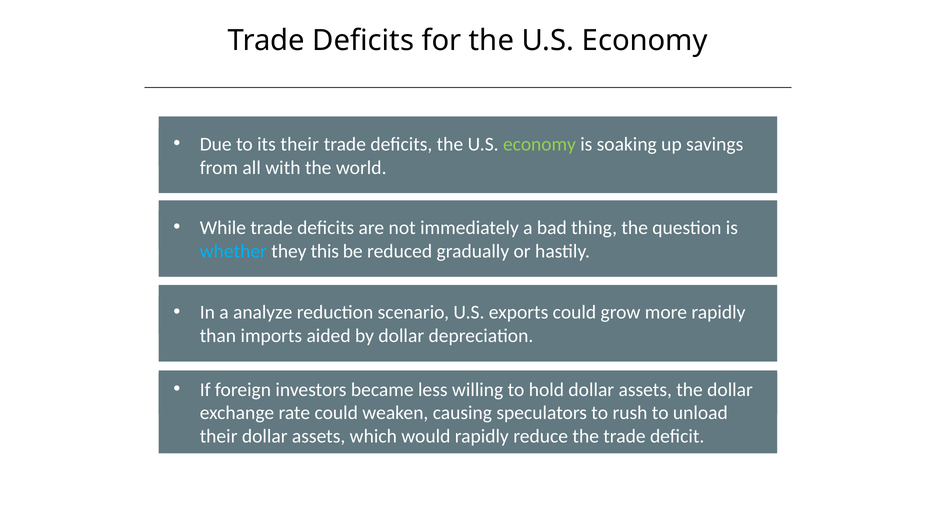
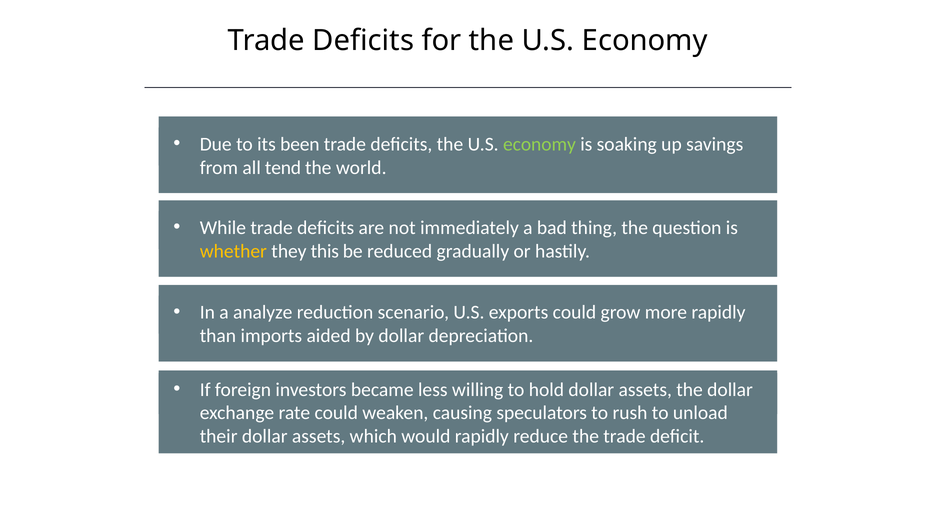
its their: their -> been
all with: with -> tend
whether colour: light blue -> yellow
